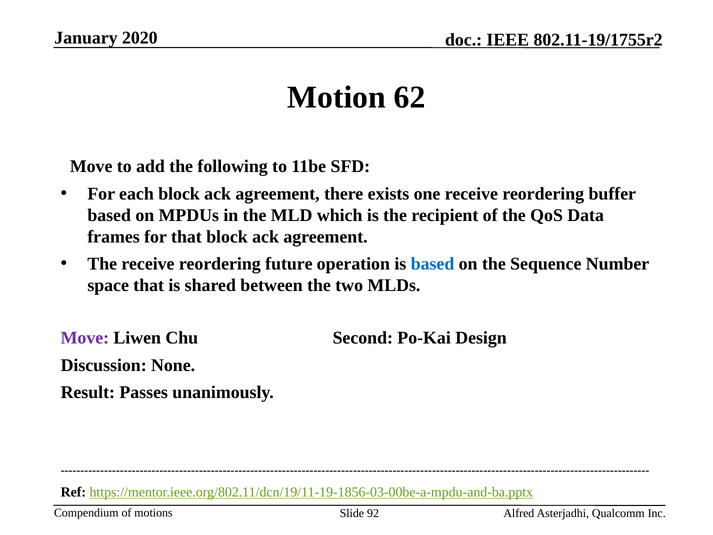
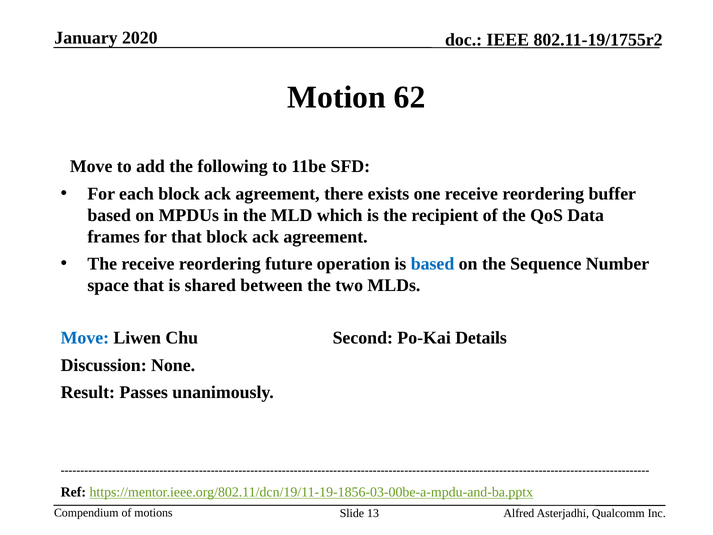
Move at (85, 338) colour: purple -> blue
Design: Design -> Details
92: 92 -> 13
